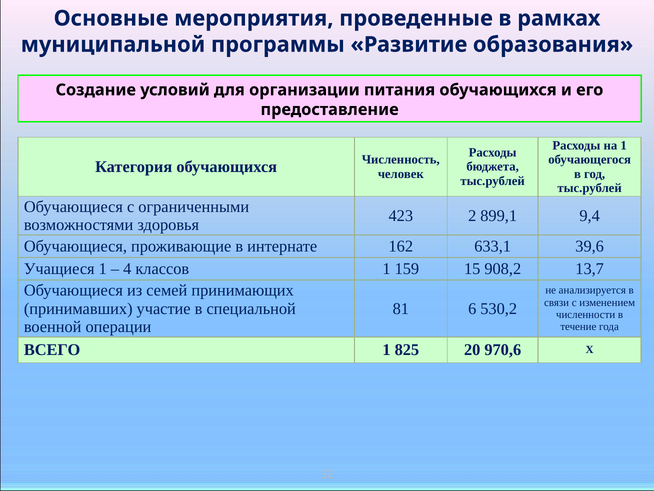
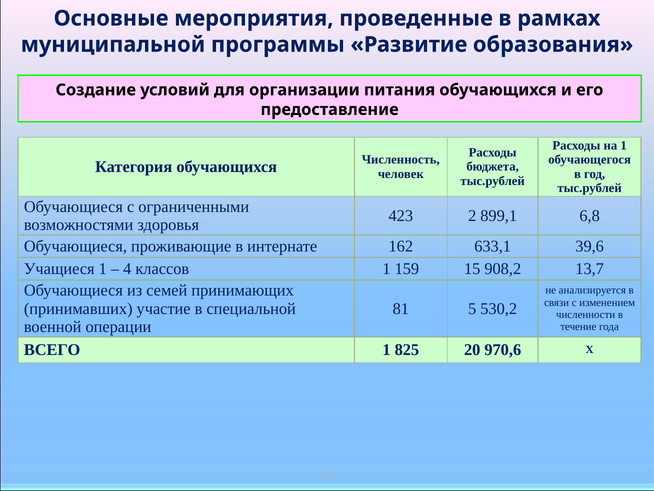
9,4: 9,4 -> 6,8
6: 6 -> 5
